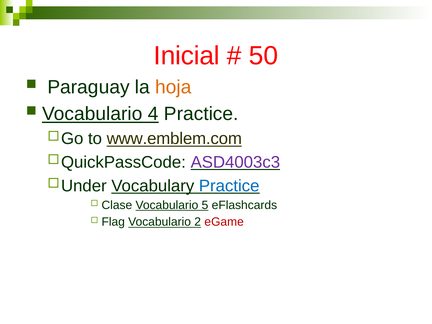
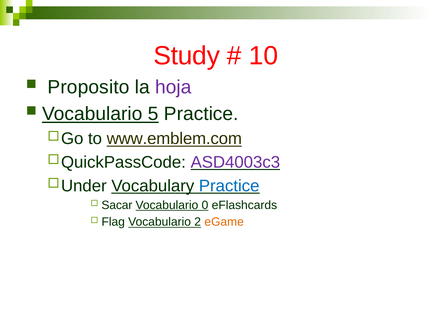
Inicial: Inicial -> Study
50: 50 -> 10
Paraguay: Paraguay -> Proposito
hoja colour: orange -> purple
4: 4 -> 5
Clase: Clase -> Sacar
5: 5 -> 0
eGame colour: red -> orange
